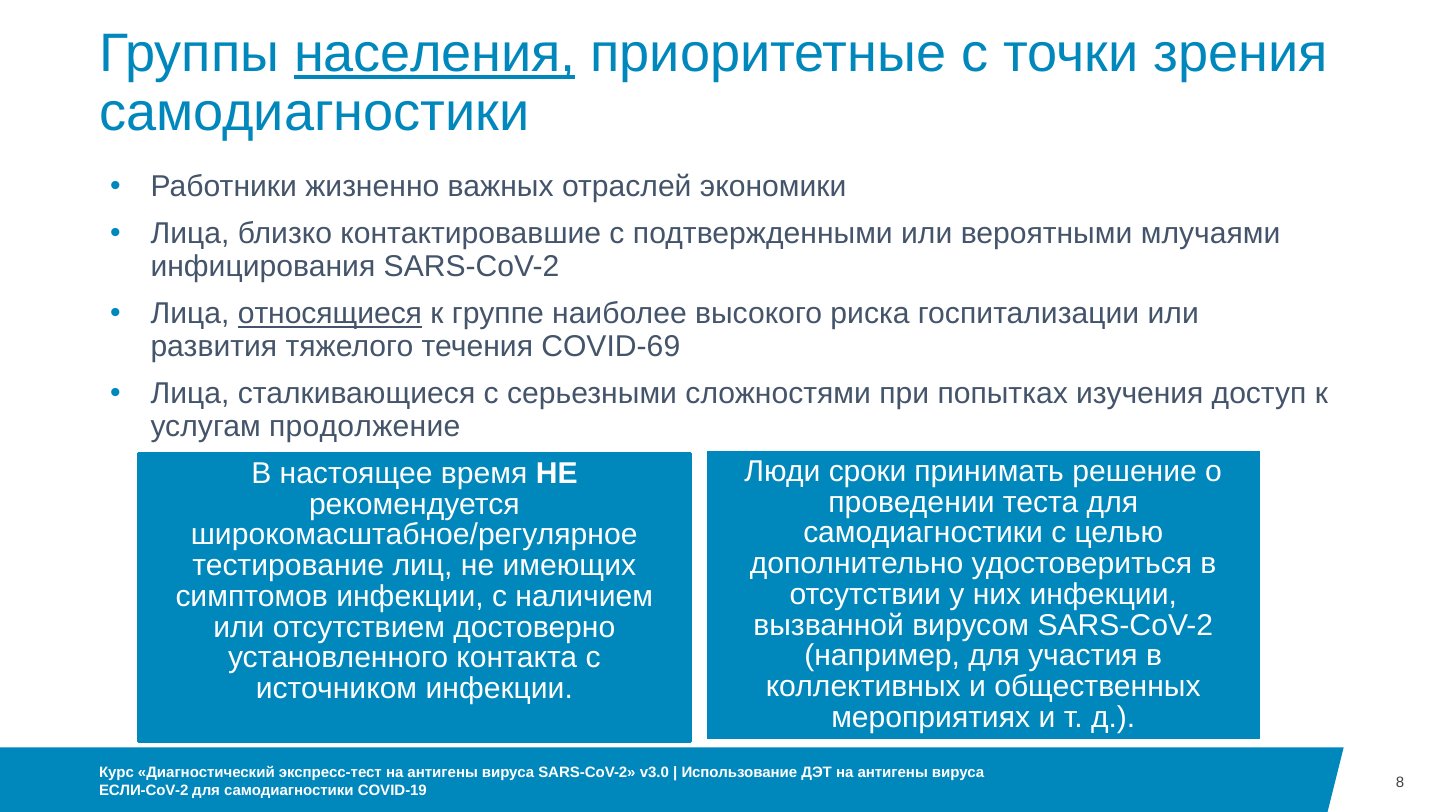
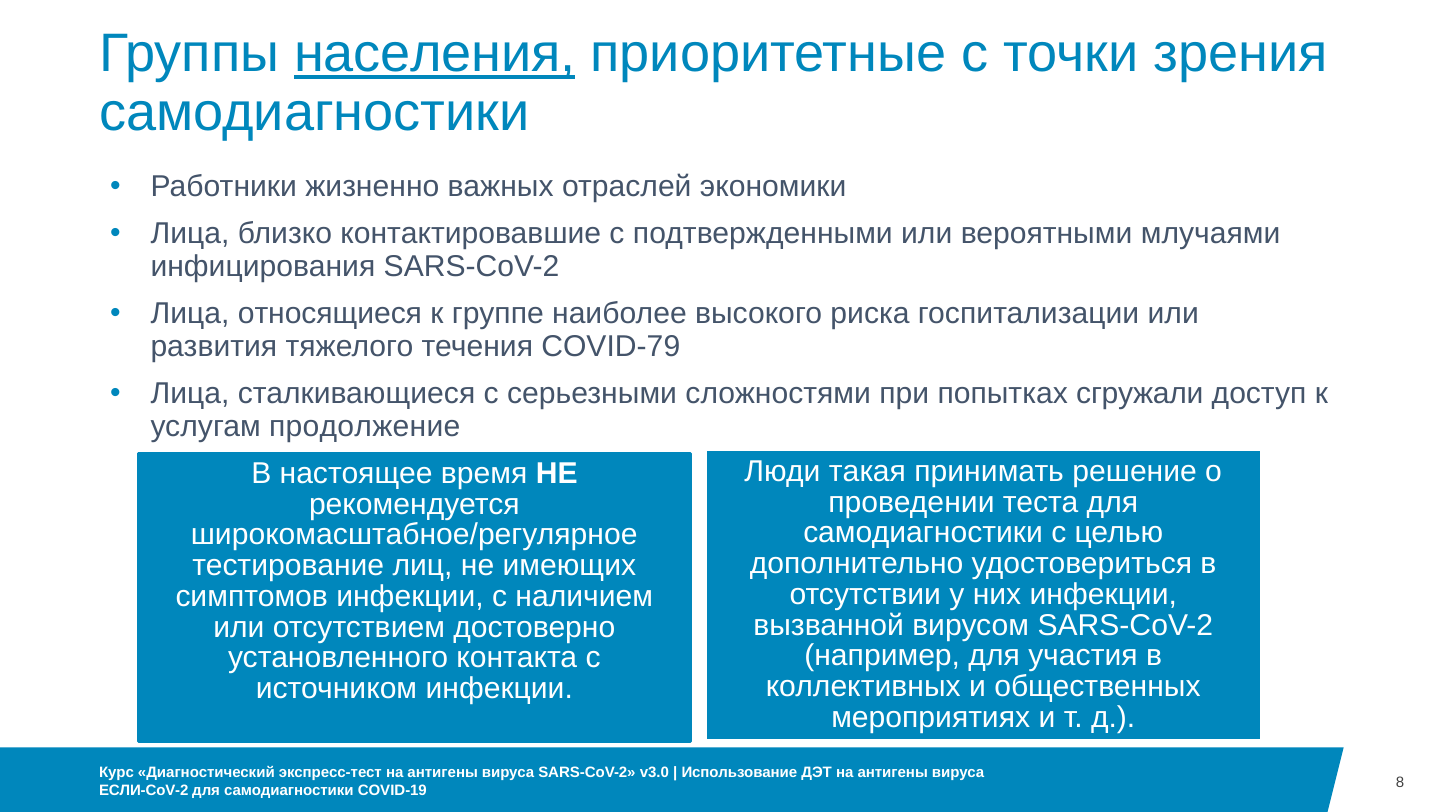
относящиеся underline: present -> none
COVID-69: COVID-69 -> COVID-79
изучения: изучения -> сгружали
сроки: сроки -> такая
